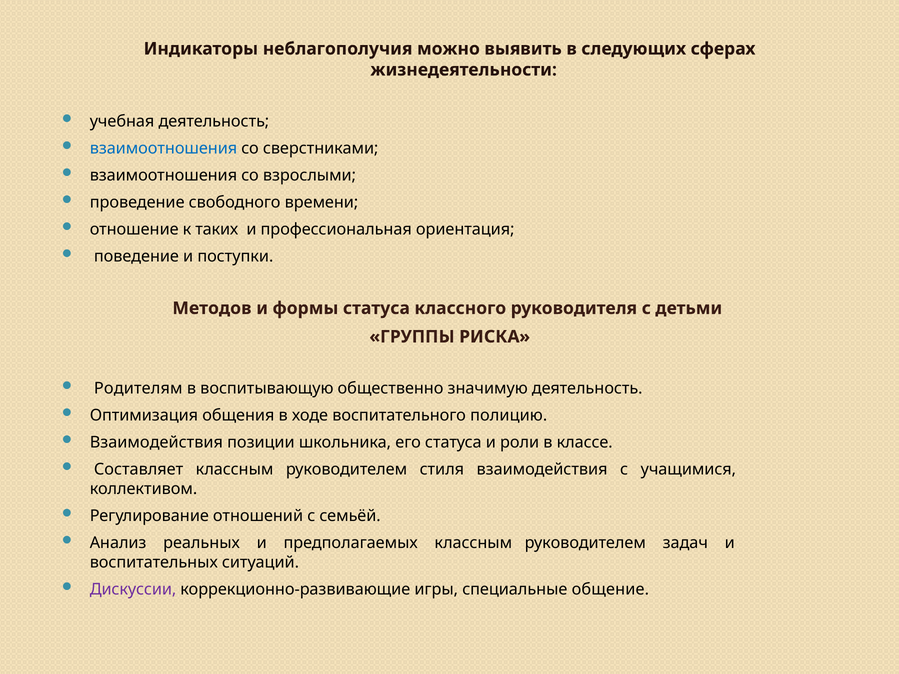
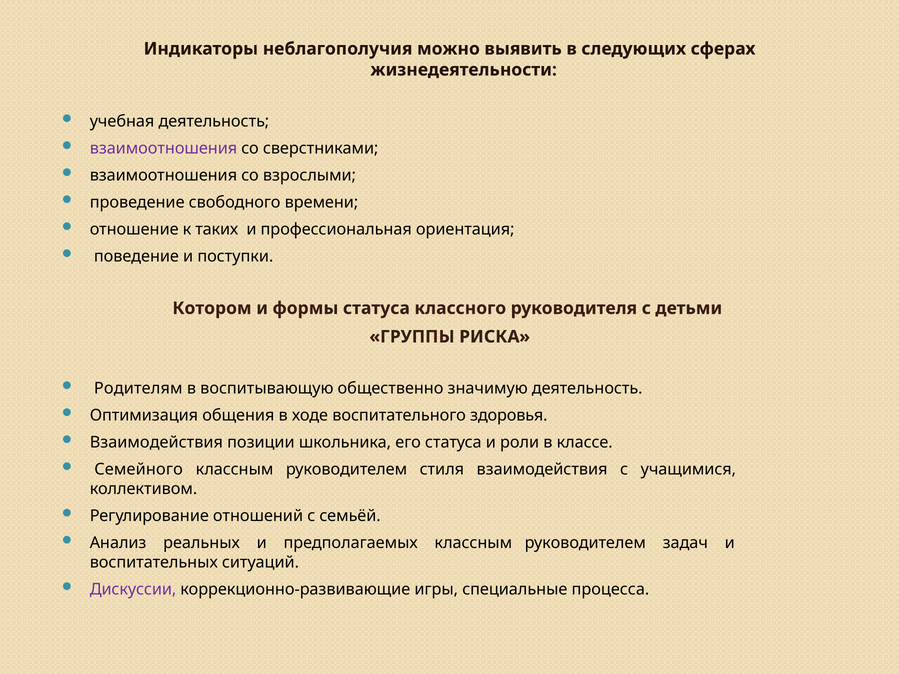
взаимоотношения at (163, 148) colour: blue -> purple
Методов: Методов -> Котором
полицию: полицию -> здоровья
Составляет: Составляет -> Семейного
общение: общение -> процесса
